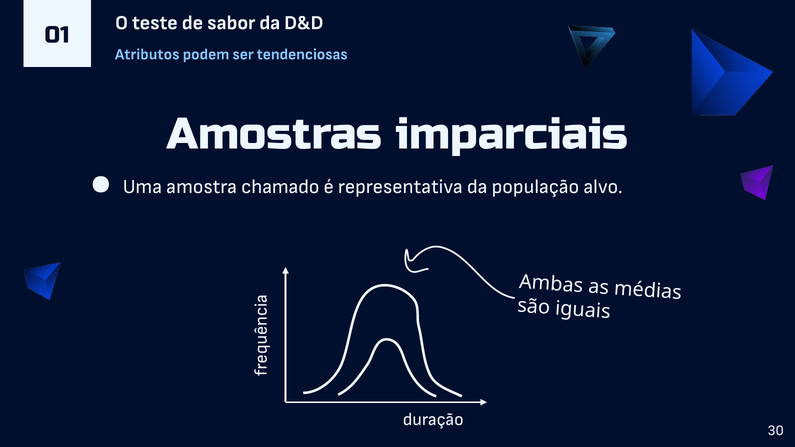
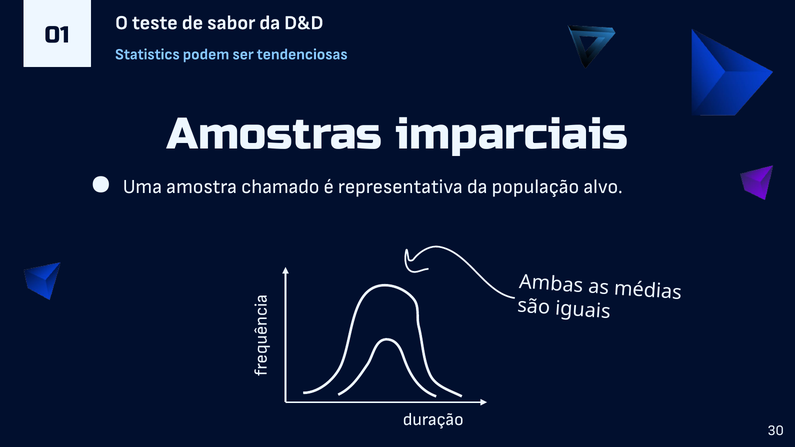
Atributos: Atributos -> Statistics
